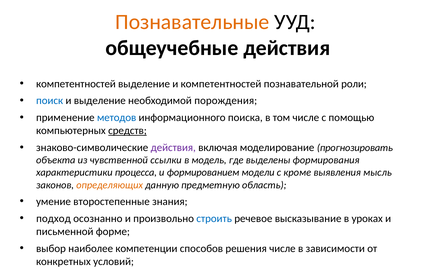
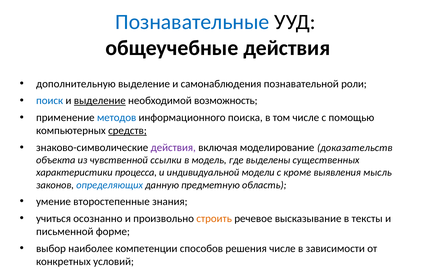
Познавательные colour: orange -> blue
компетентностей at (76, 84): компетентностей -> дополнительную
и компетентностей: компетентностей -> самонаблюдения
выделение at (100, 101) underline: none -> present
порождения: порождения -> возможность
прогнозировать: прогнозировать -> доказательств
формирования: формирования -> существенных
формированием: формированием -> индивидуальной
определяющих colour: orange -> blue
подход: подход -> учиться
строить colour: blue -> orange
уроках: уроках -> тексты
